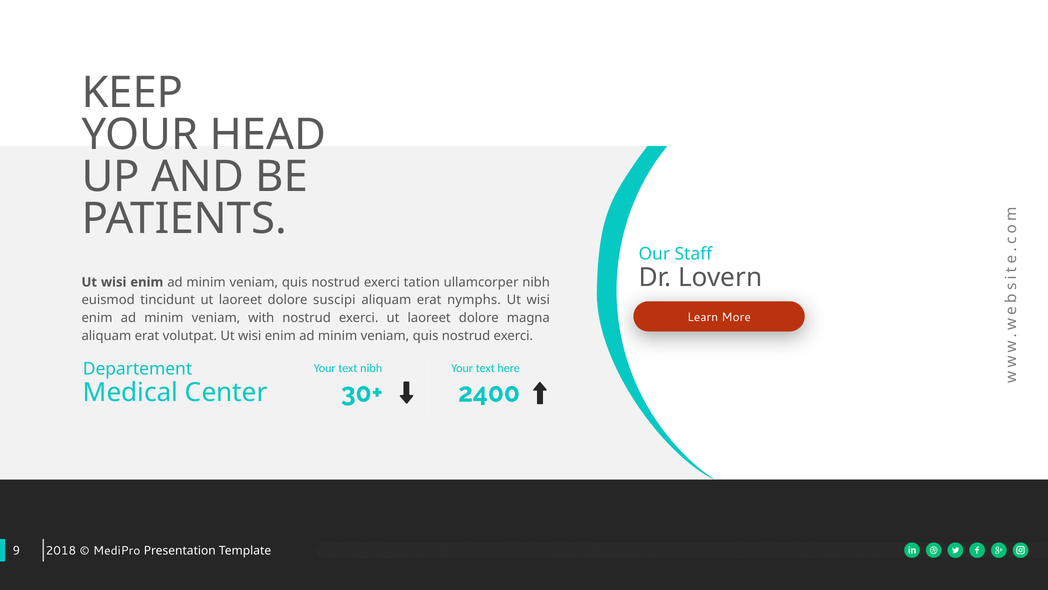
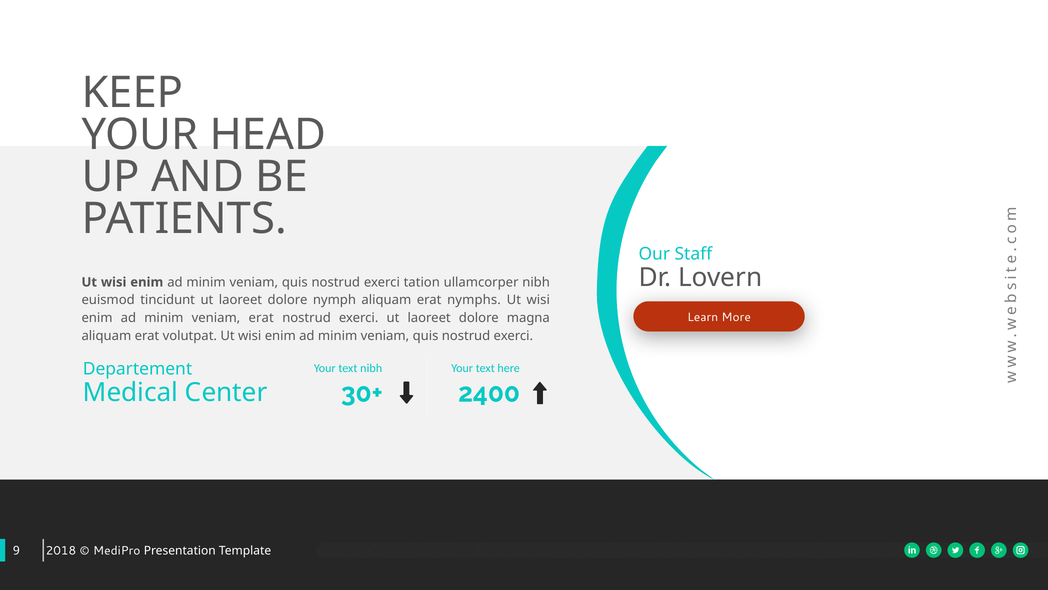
suscipi: suscipi -> nymph
veniam with: with -> erat
